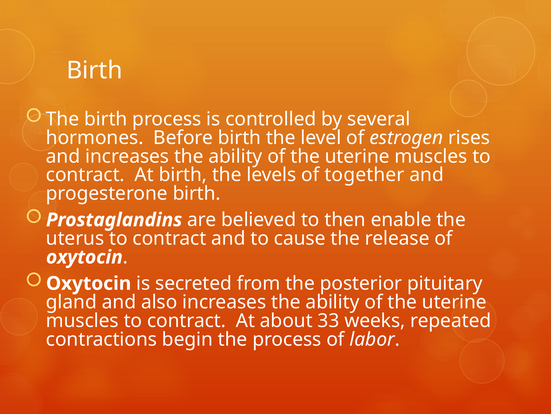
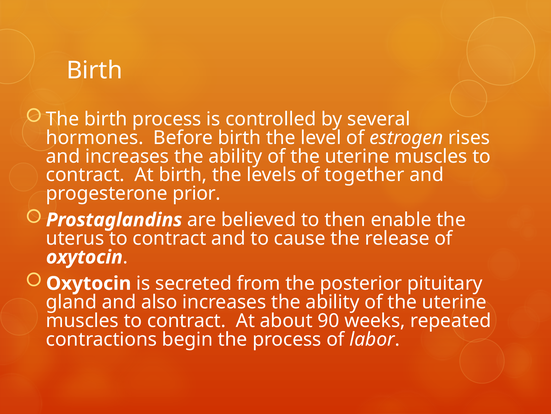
progesterone birth: birth -> prior
33: 33 -> 90
